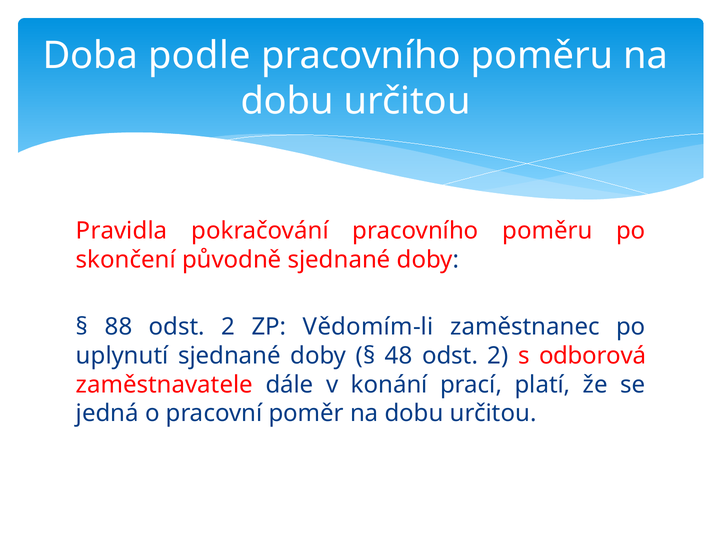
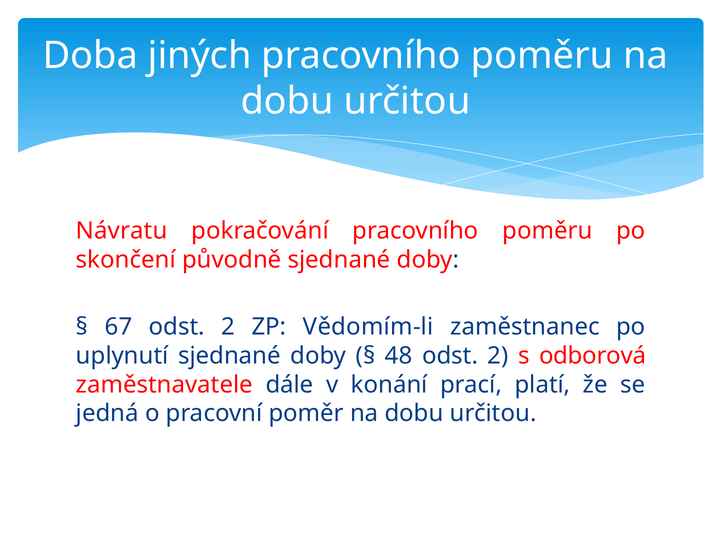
podle: podle -> jiných
Pravidla: Pravidla -> Návratu
88: 88 -> 67
